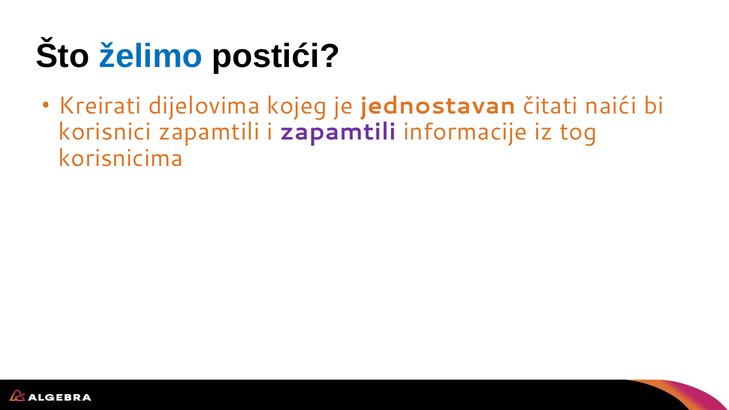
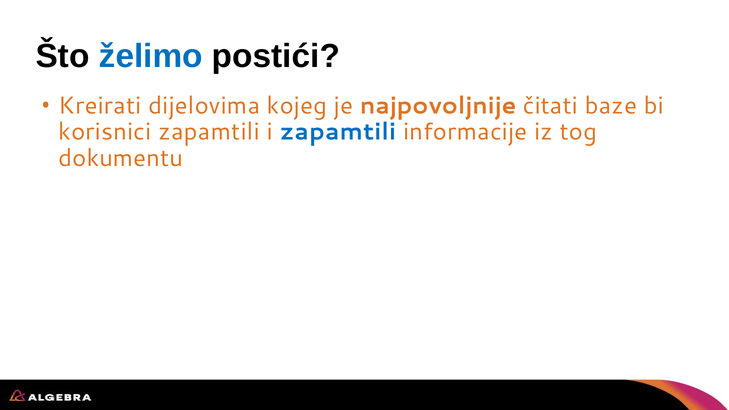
jednostavan: jednostavan -> najpovoljnije
naići: naići -> baze
zapamtili at (338, 132) colour: purple -> blue
korisnicima: korisnicima -> dokumentu
